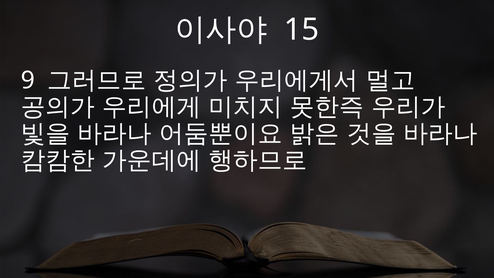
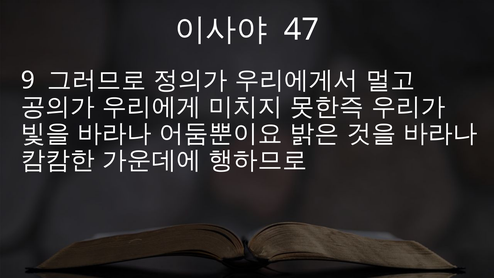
15: 15 -> 47
